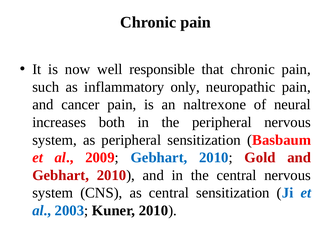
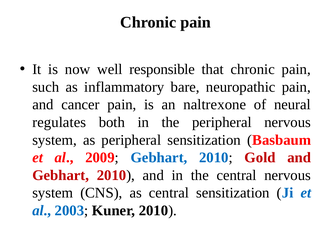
only: only -> bare
increases: increases -> regulates
